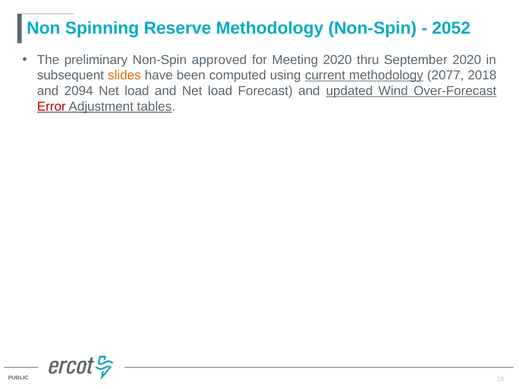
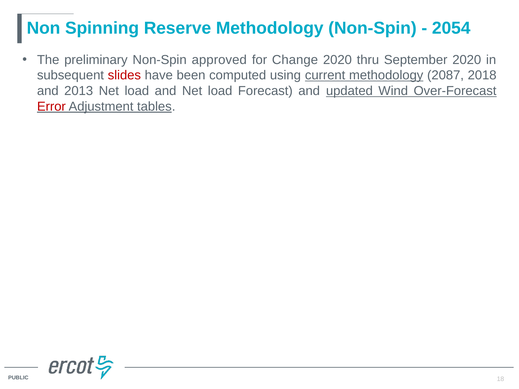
2052: 2052 -> 2054
Meeting: Meeting -> Change
slides colour: orange -> red
2077: 2077 -> 2087
2094: 2094 -> 2013
